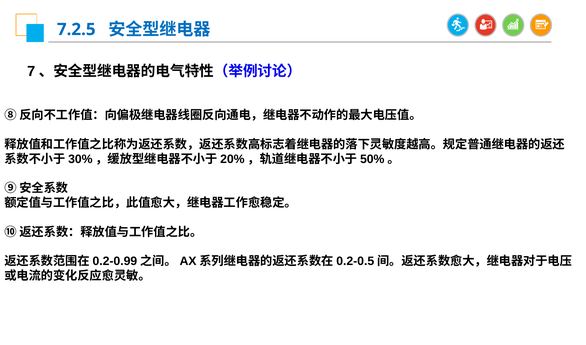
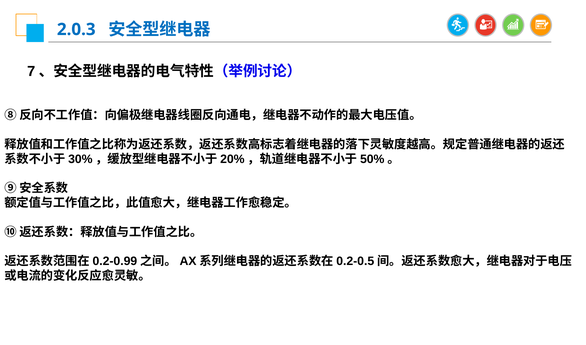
7.2.5: 7.2.5 -> 2.0.3
